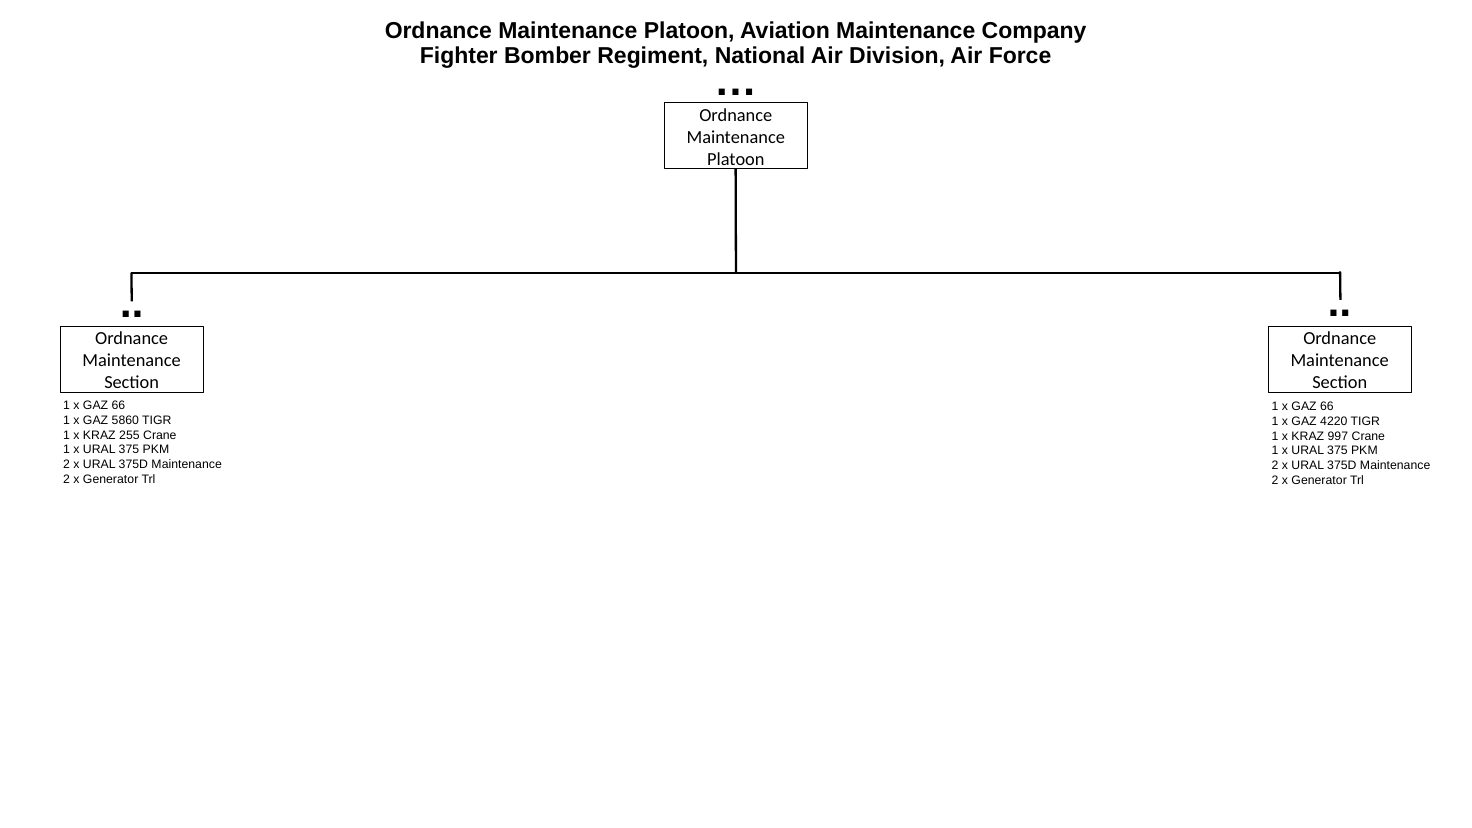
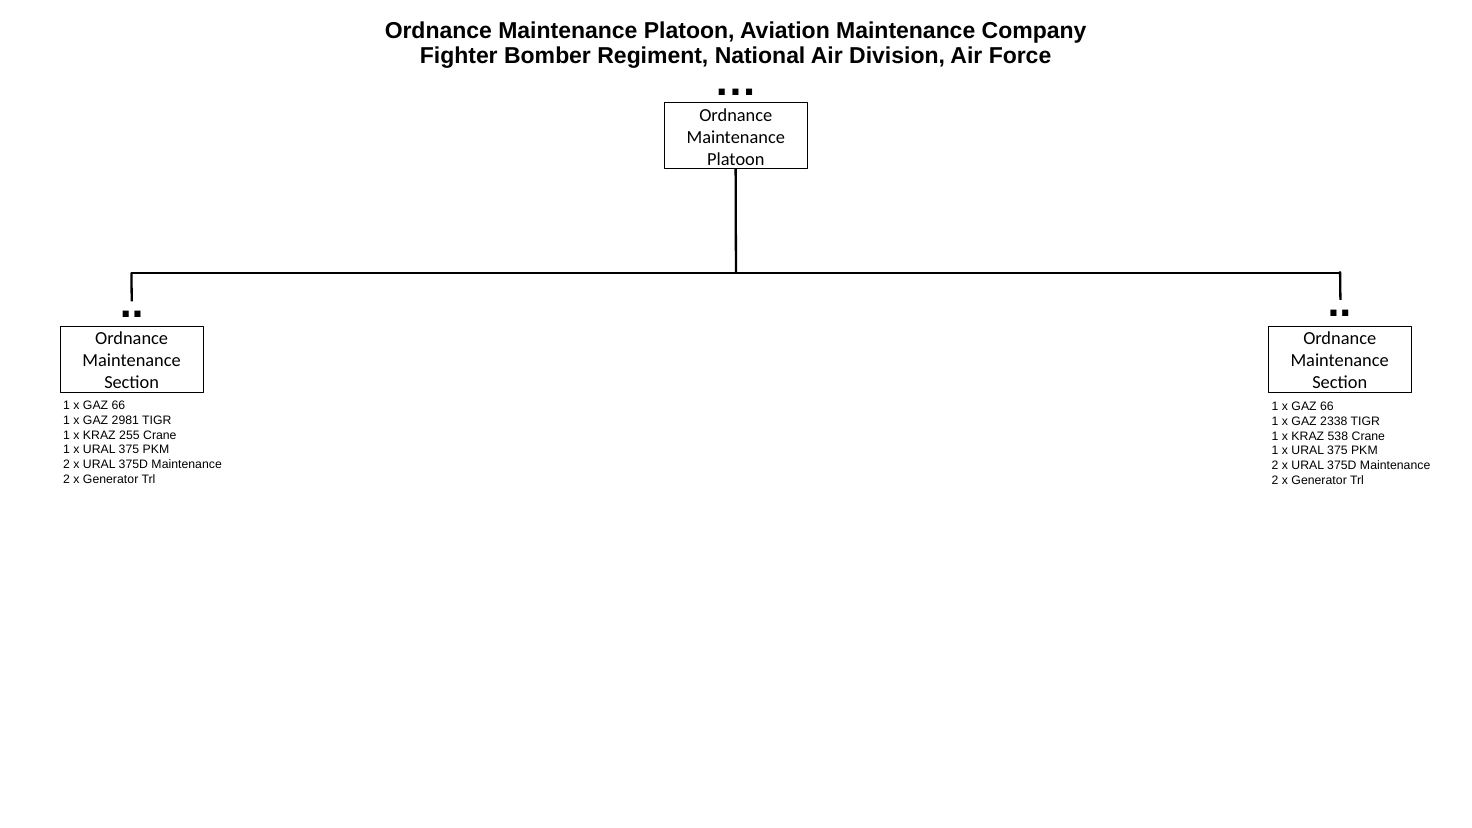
5860: 5860 -> 2981
4220: 4220 -> 2338
997: 997 -> 538
